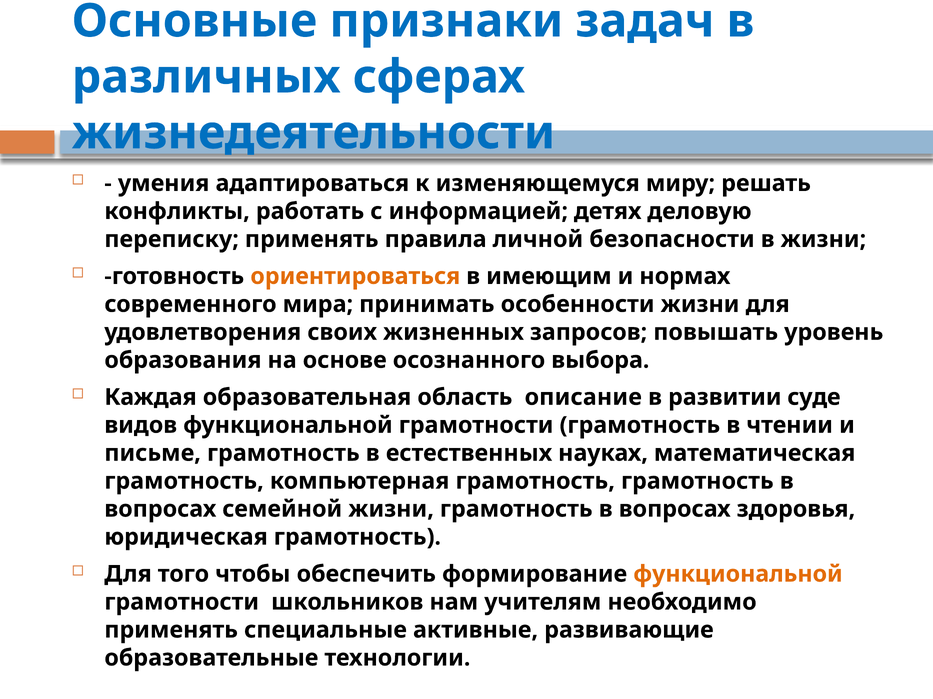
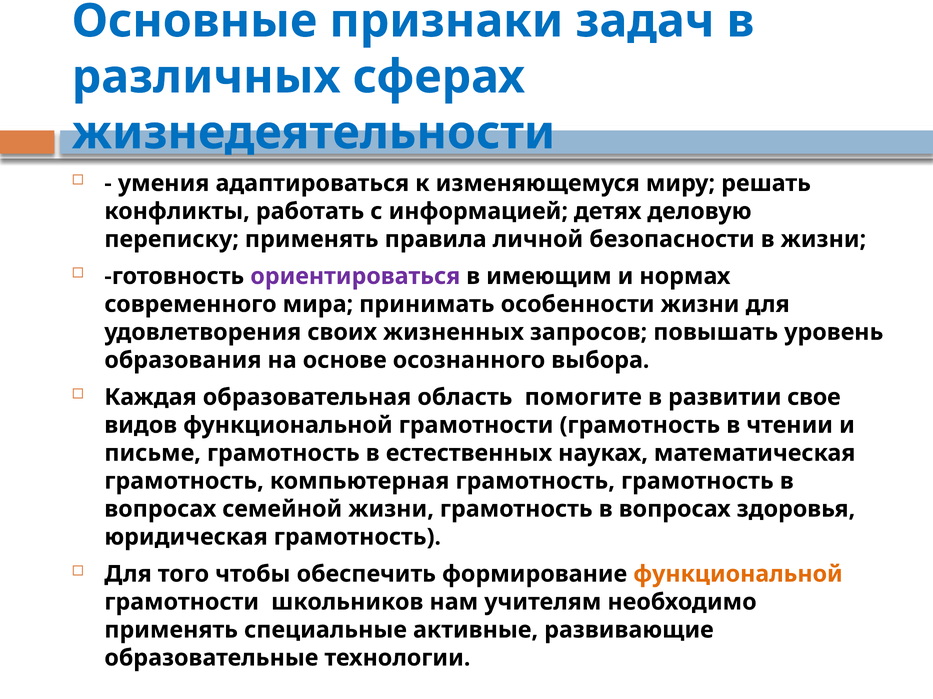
ориентироваться colour: orange -> purple
описание: описание -> помогите
суде: суде -> свое
